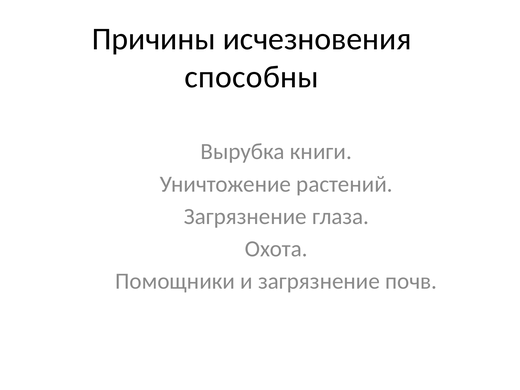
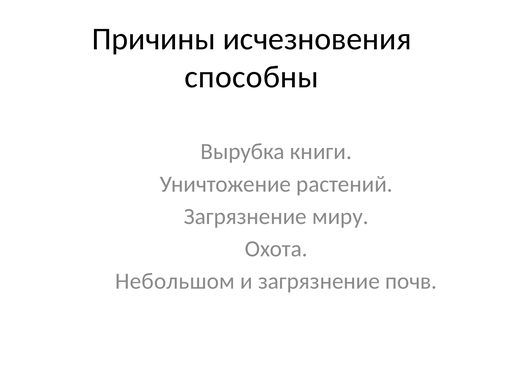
глаза: глаза -> миру
Помощники: Помощники -> Небольшом
